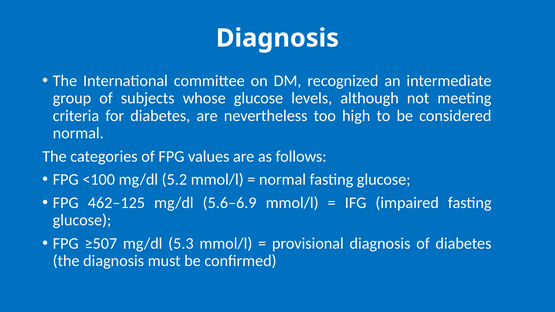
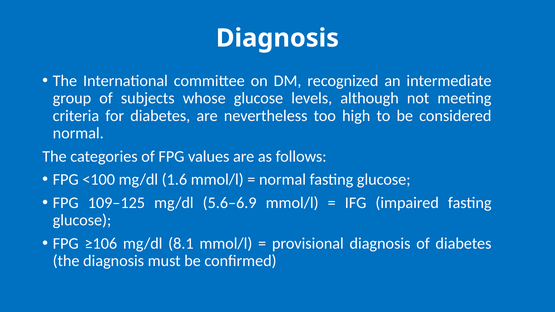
5.2: 5.2 -> 1.6
462–125: 462–125 -> 109–125
≥507: ≥507 -> ≥106
5.3: 5.3 -> 8.1
